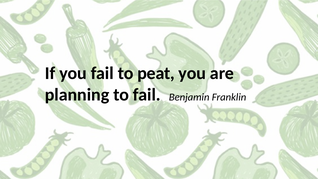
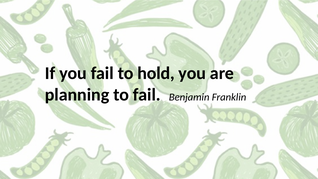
peat: peat -> hold
